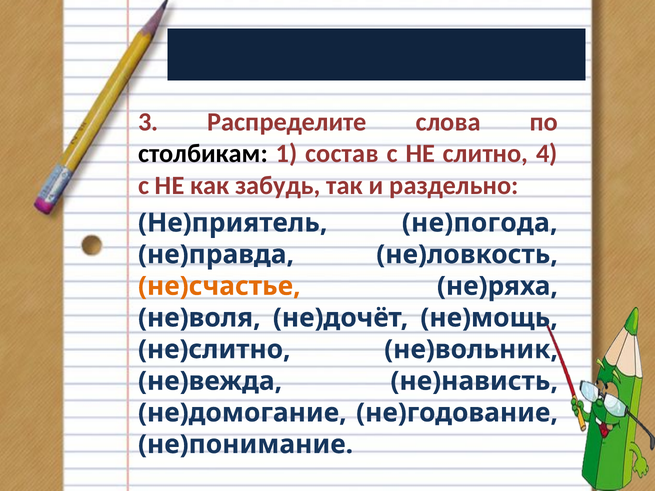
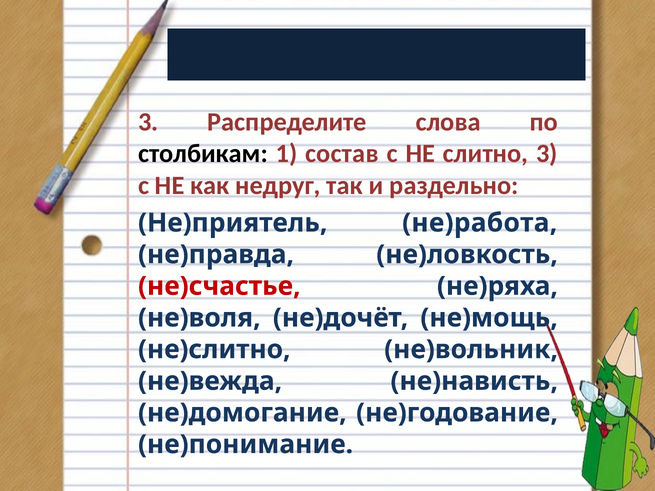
слитно 4: 4 -> 3
забудь: забудь -> недруг
не)погода: не)погода -> не)работа
не)счастье colour: orange -> red
